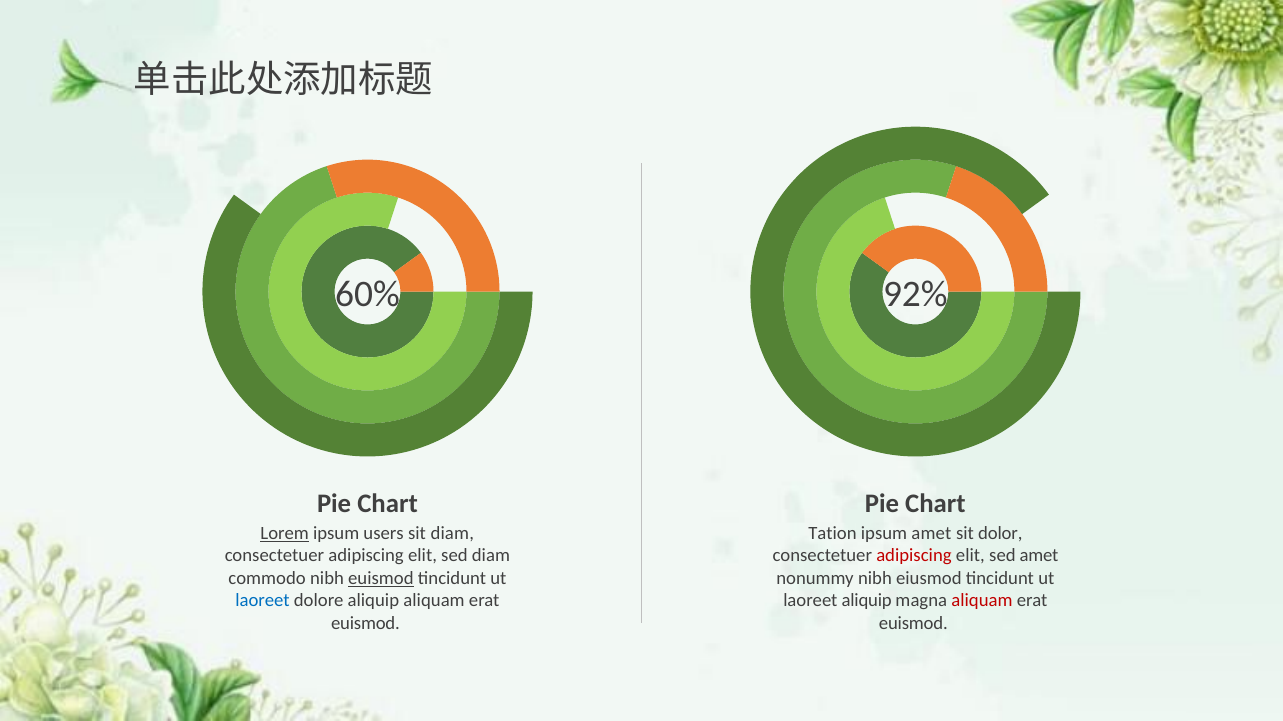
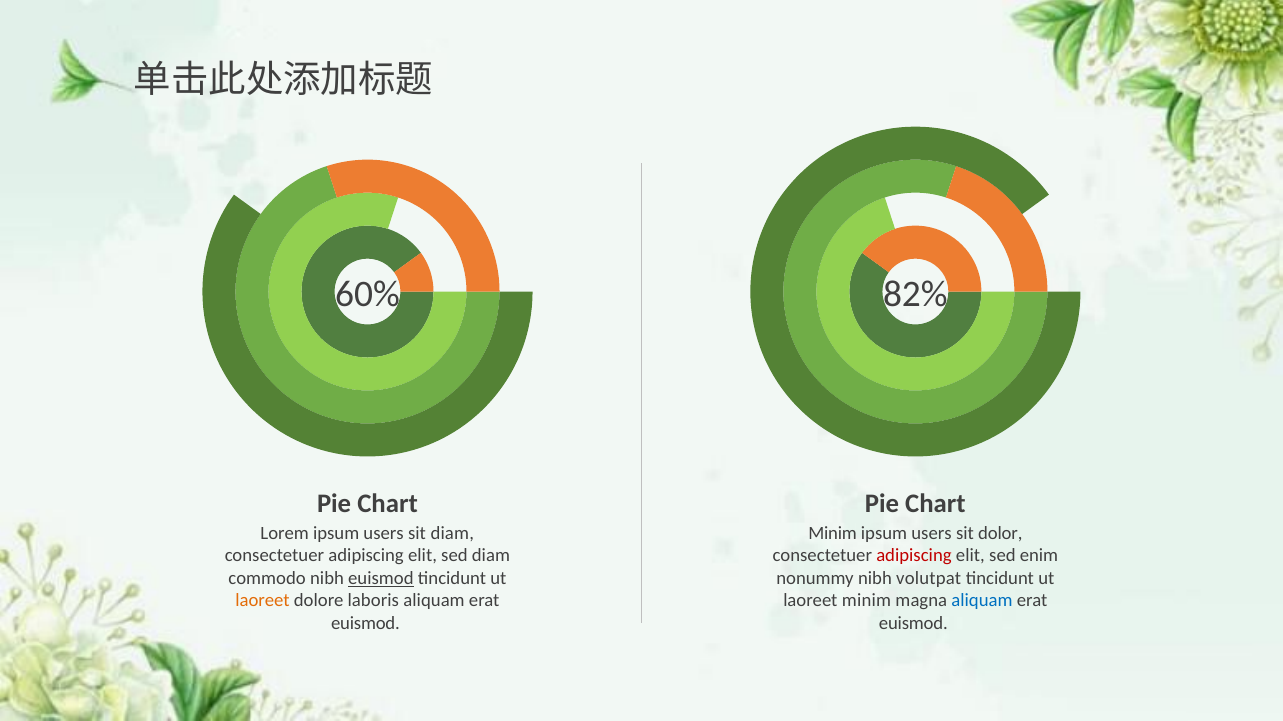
92%: 92% -> 82%
Lorem underline: present -> none
Tation at (833, 534): Tation -> Minim
amet at (931, 534): amet -> users
sed amet: amet -> enim
eiusmod: eiusmod -> volutpat
laoreet at (262, 601) colour: blue -> orange
dolore aliquip: aliquip -> laboris
laoreet aliquip: aliquip -> minim
aliquam at (982, 601) colour: red -> blue
